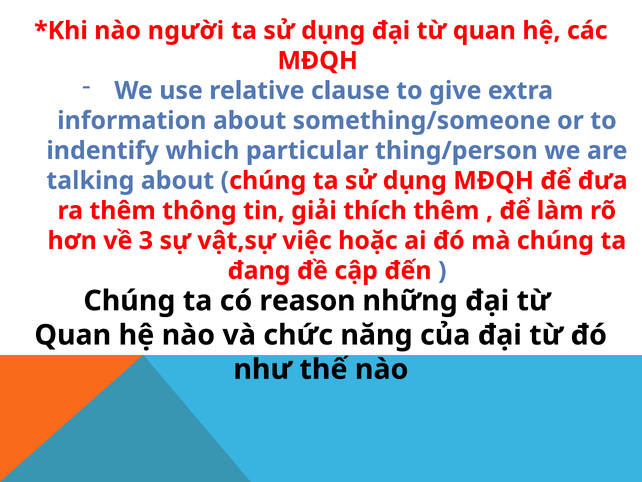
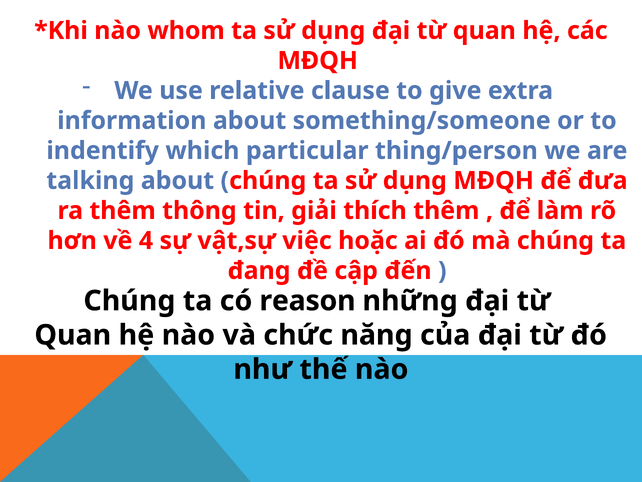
người: người -> whom
3: 3 -> 4
